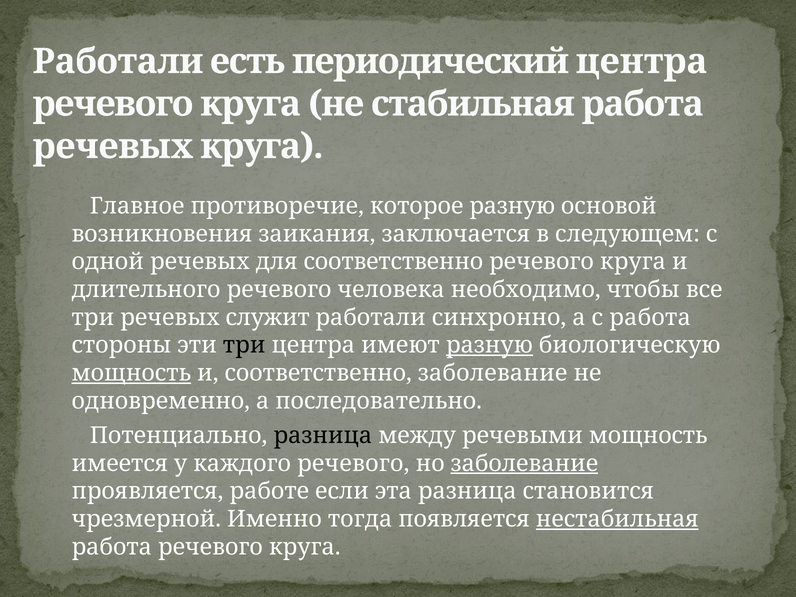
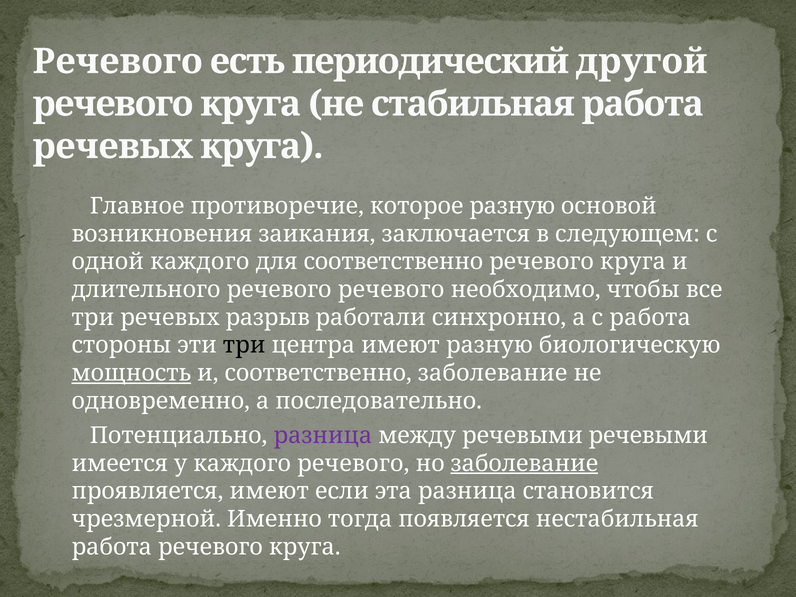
Работали at (118, 61): Работали -> Речевого
периодический центра: центра -> другой
одной речевых: речевых -> каждого
речевого человека: человека -> речевого
служит: служит -> разрыв
разную at (489, 345) underline: present -> none
разница at (323, 436) colour: black -> purple
речевыми мощность: мощность -> речевыми
проявляется работе: работе -> имеют
нестабильная underline: present -> none
